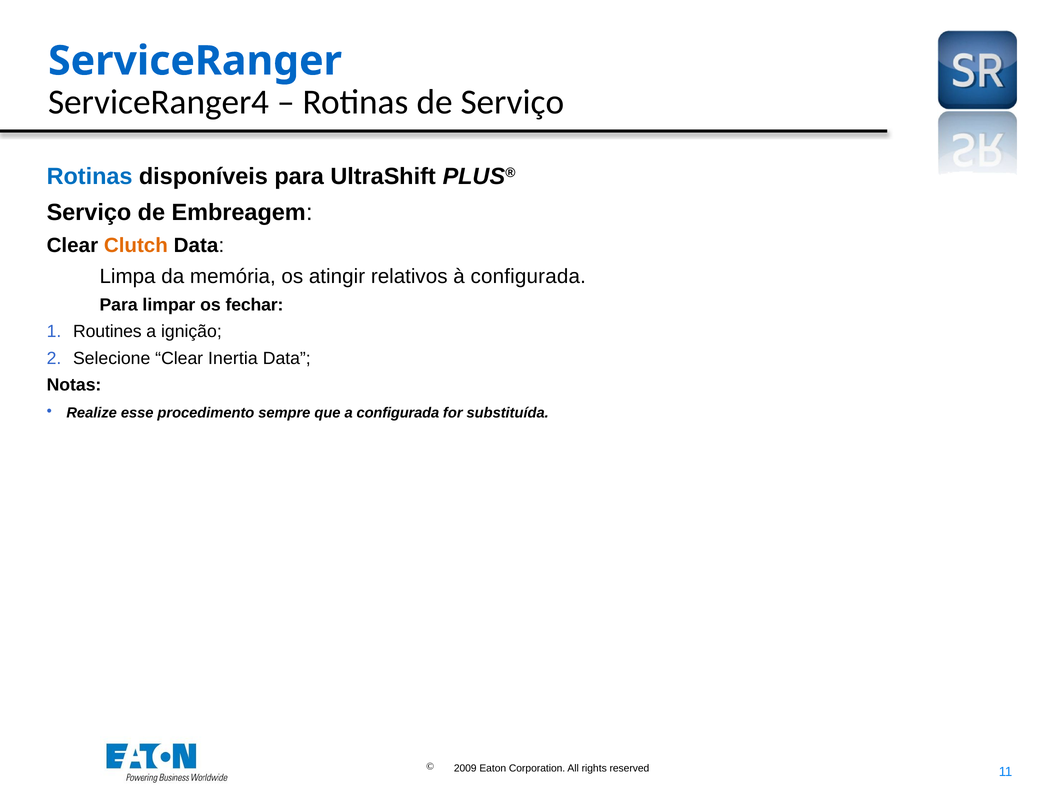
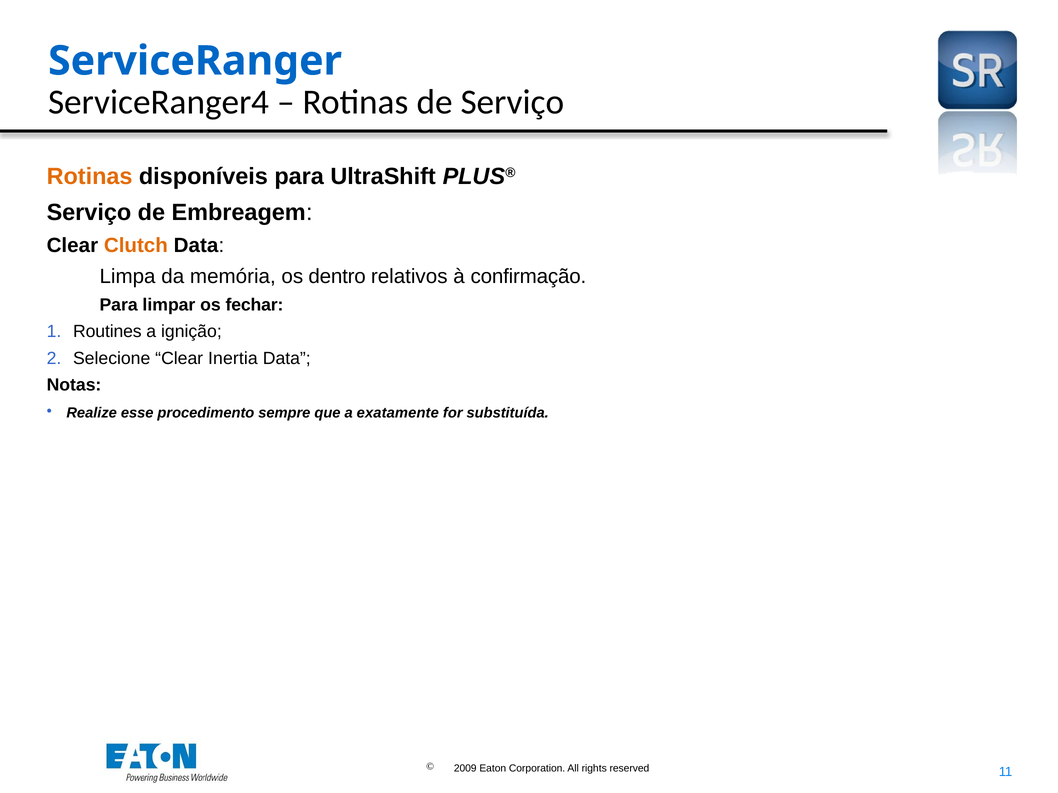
Rotinas at (90, 177) colour: blue -> orange
atingir: atingir -> dentro
à configurada: configurada -> confirmação
a configurada: configurada -> exatamente
